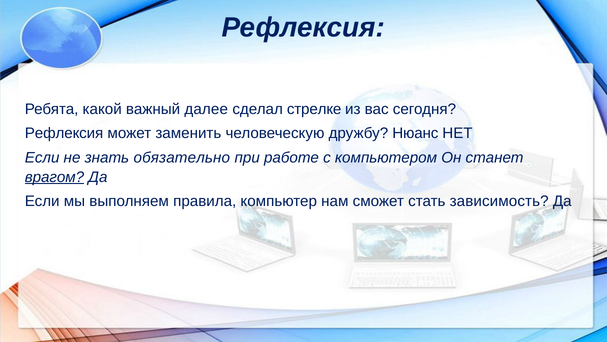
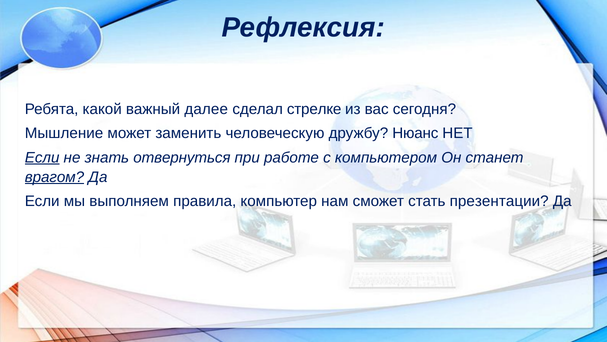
Рефлексия at (64, 133): Рефлексия -> Мышление
Если at (42, 157) underline: none -> present
обязательно: обязательно -> отвернуться
зависимость: зависимость -> презентации
